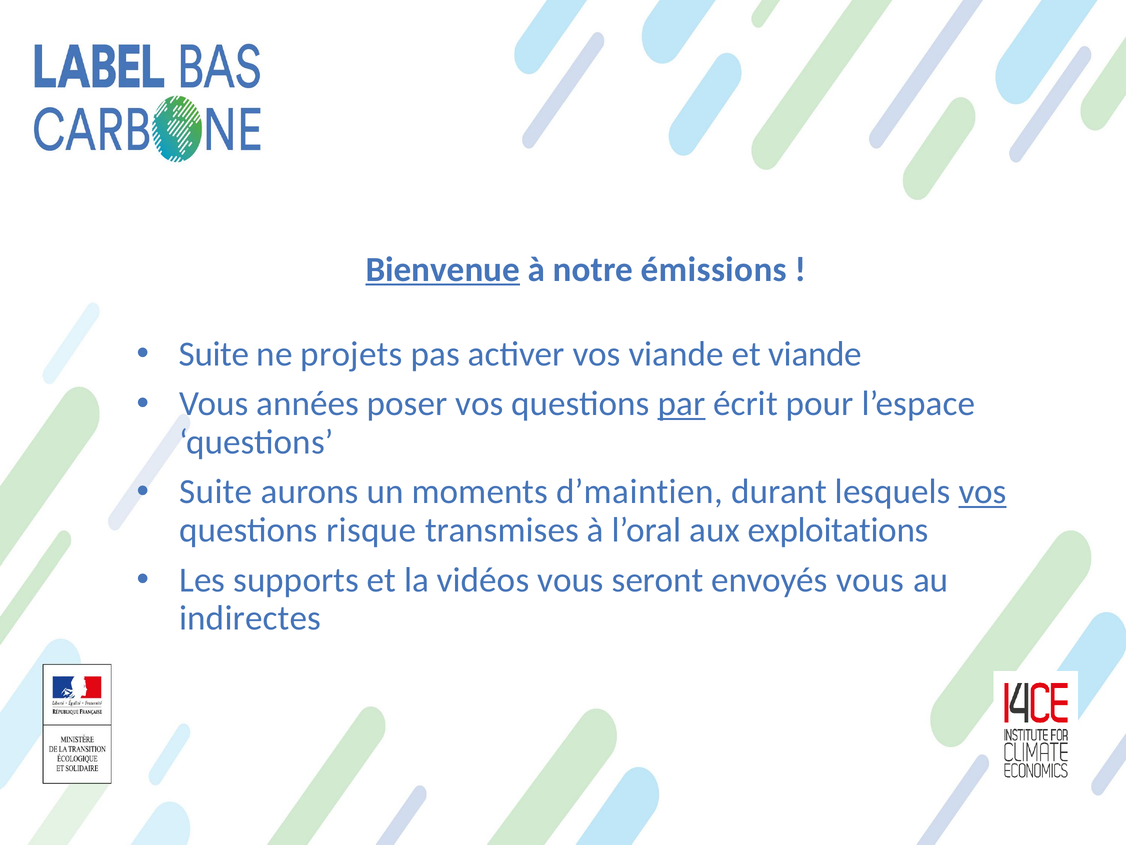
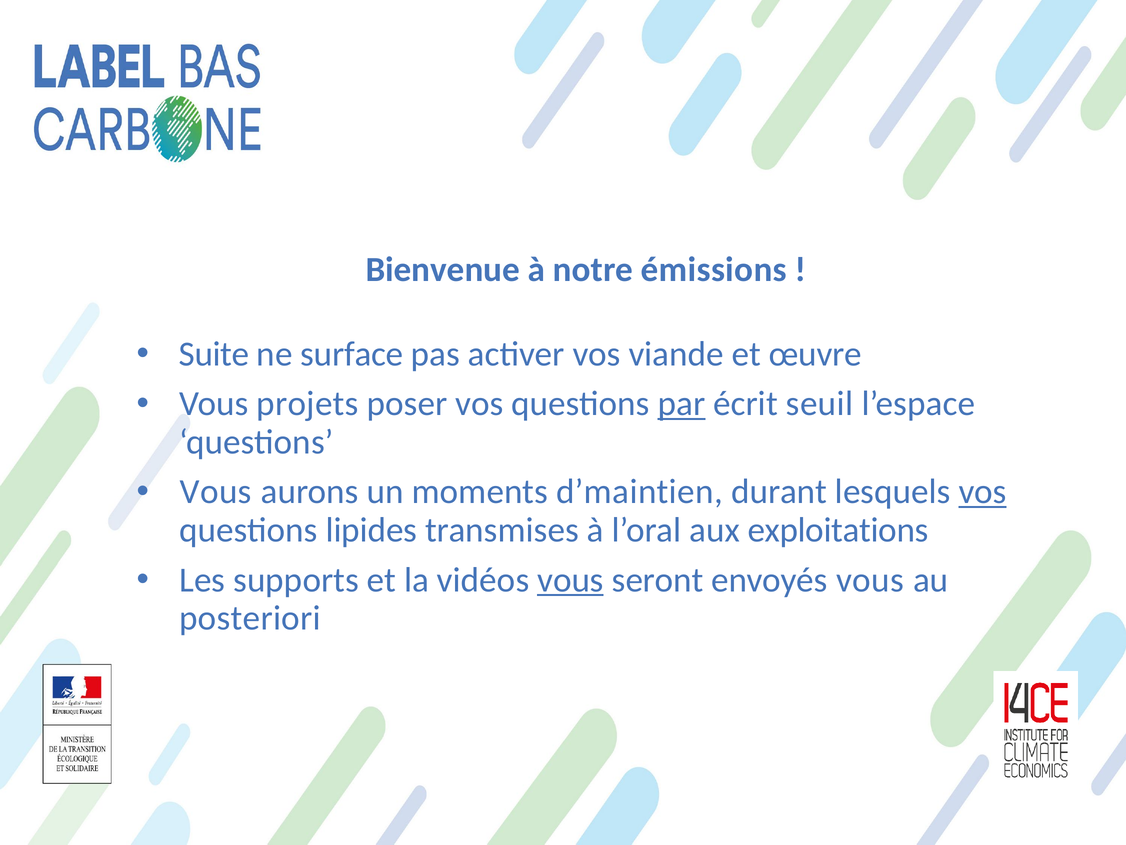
Bienvenue underline: present -> none
projets: projets -> surface
et viande: viande -> œuvre
années: années -> projets
pour: pour -> seuil
Suite at (216, 492): Suite -> Vous
risque: risque -> lipides
vous at (570, 580) underline: none -> present
indirectes: indirectes -> posteriori
